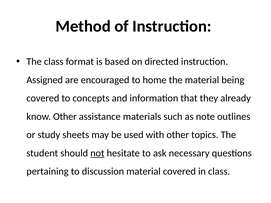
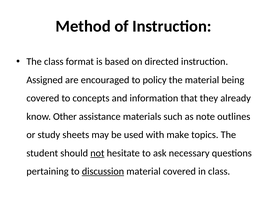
home: home -> policy
with other: other -> make
discussion underline: none -> present
